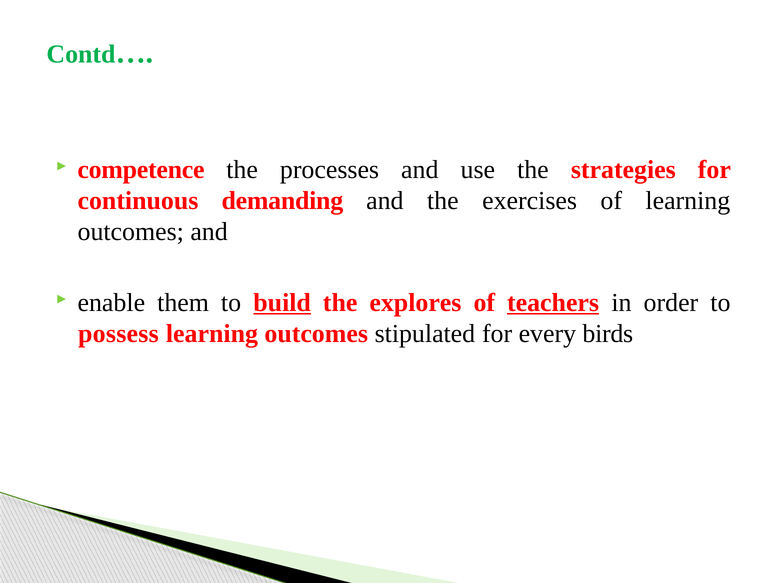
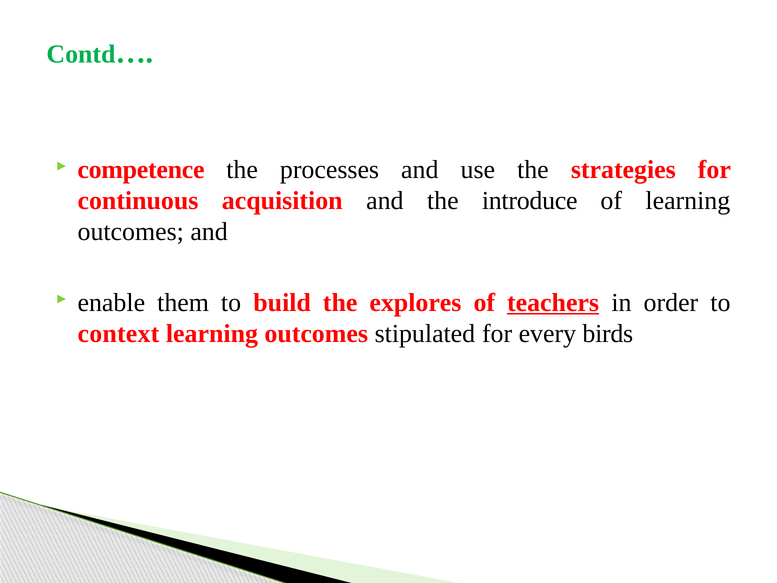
demanding: demanding -> acquisition
exercises: exercises -> introduce
build underline: present -> none
possess: possess -> context
